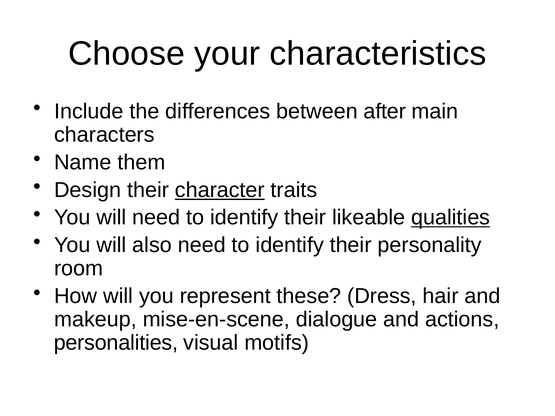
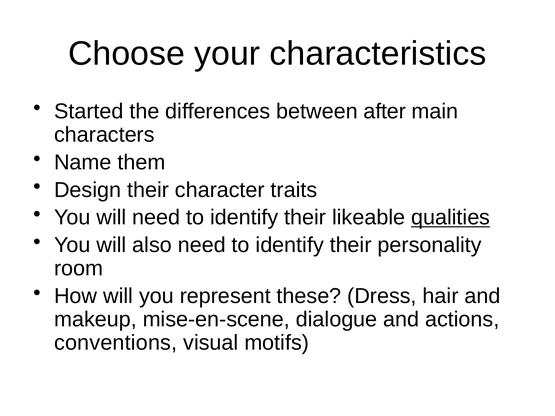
Include: Include -> Started
character underline: present -> none
personalities: personalities -> conventions
